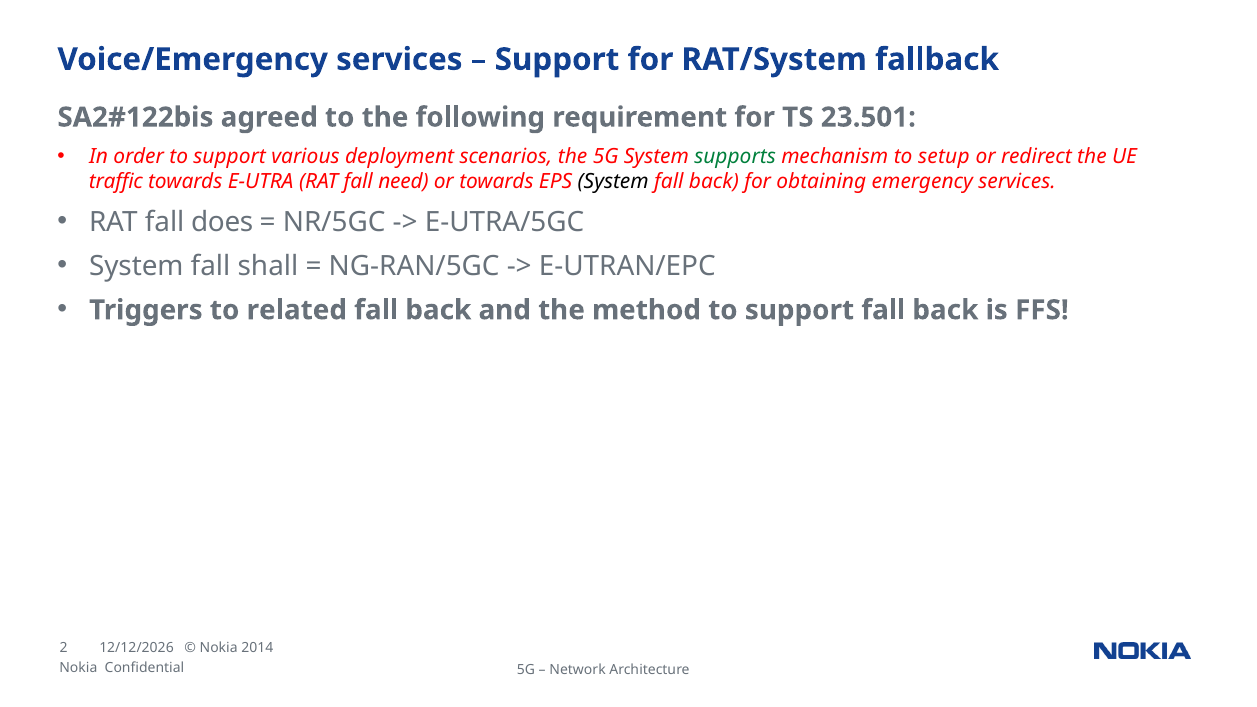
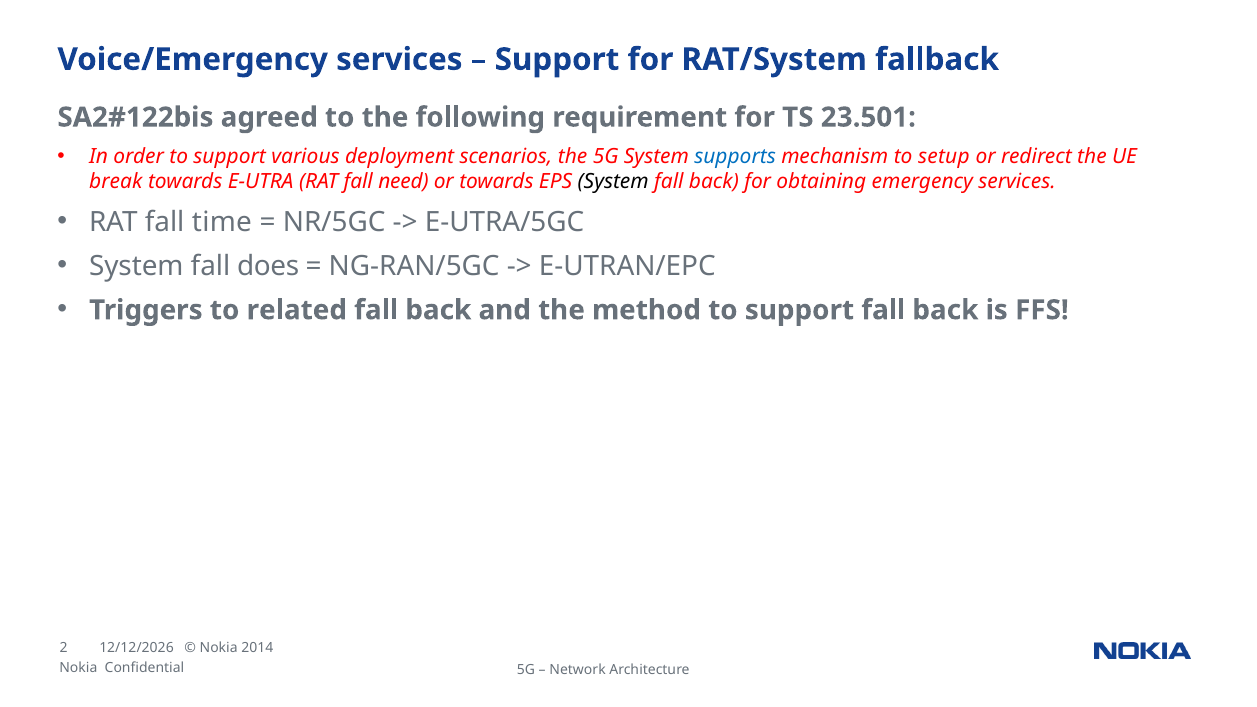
supports colour: green -> blue
traffic: traffic -> break
does: does -> time
shall: shall -> does
